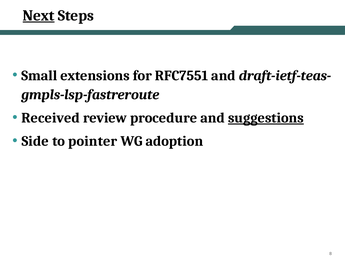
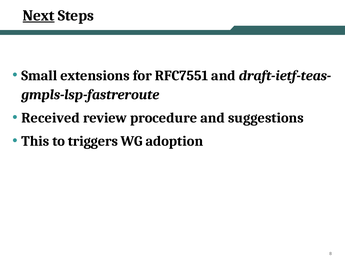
suggestions underline: present -> none
Side: Side -> This
pointer: pointer -> triggers
